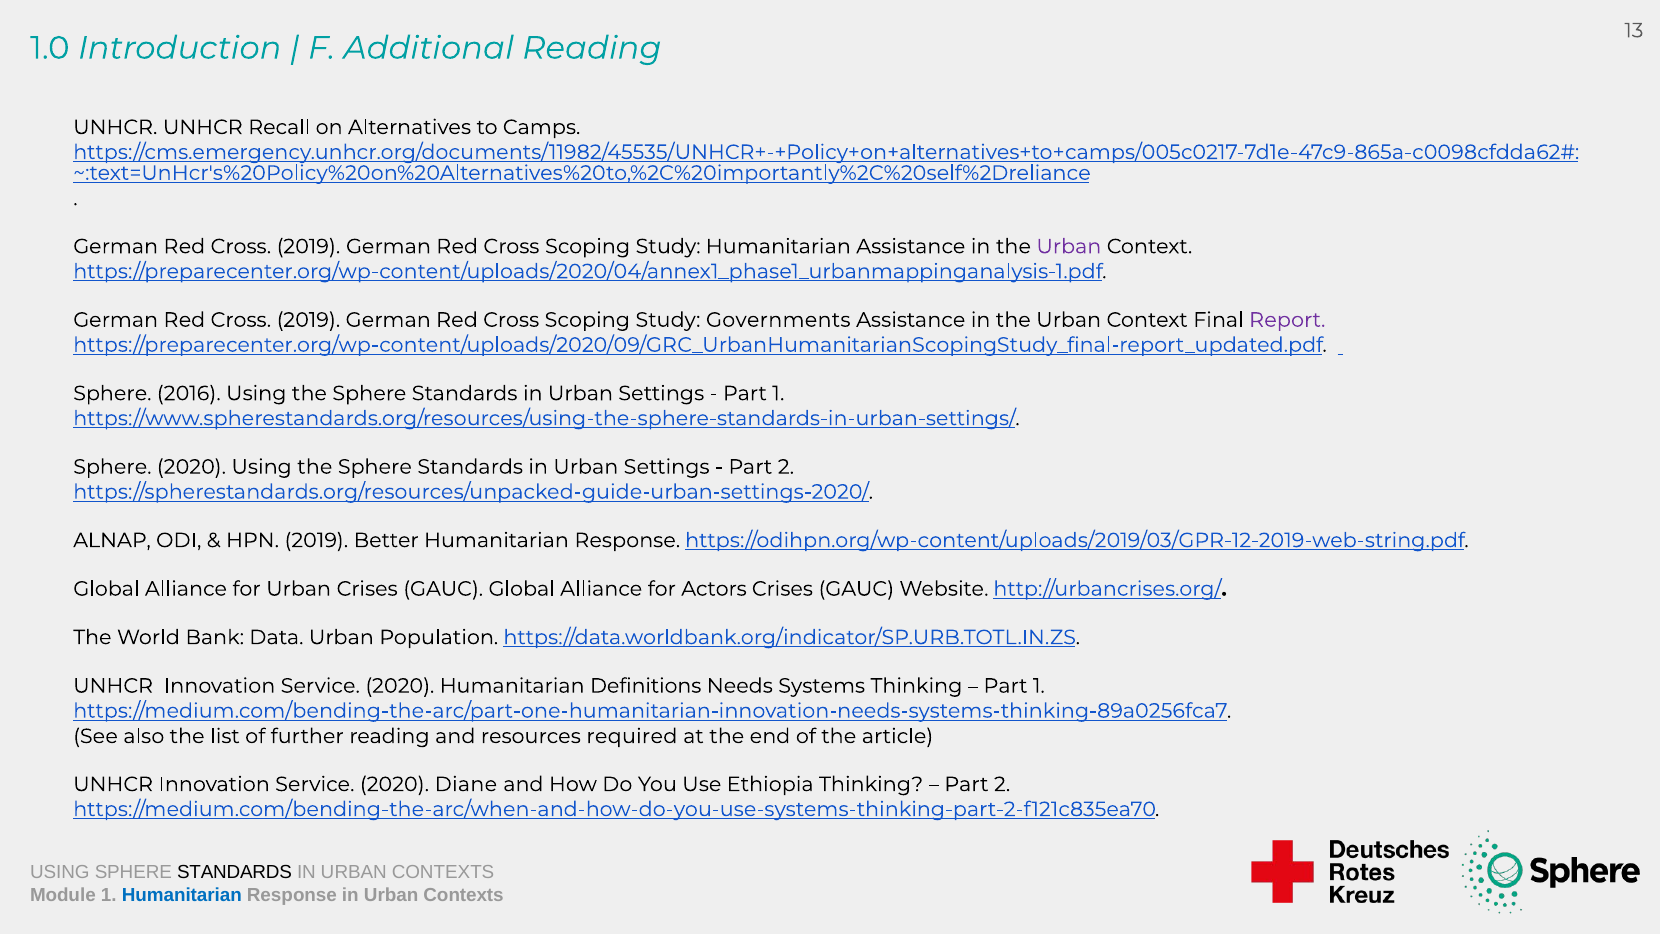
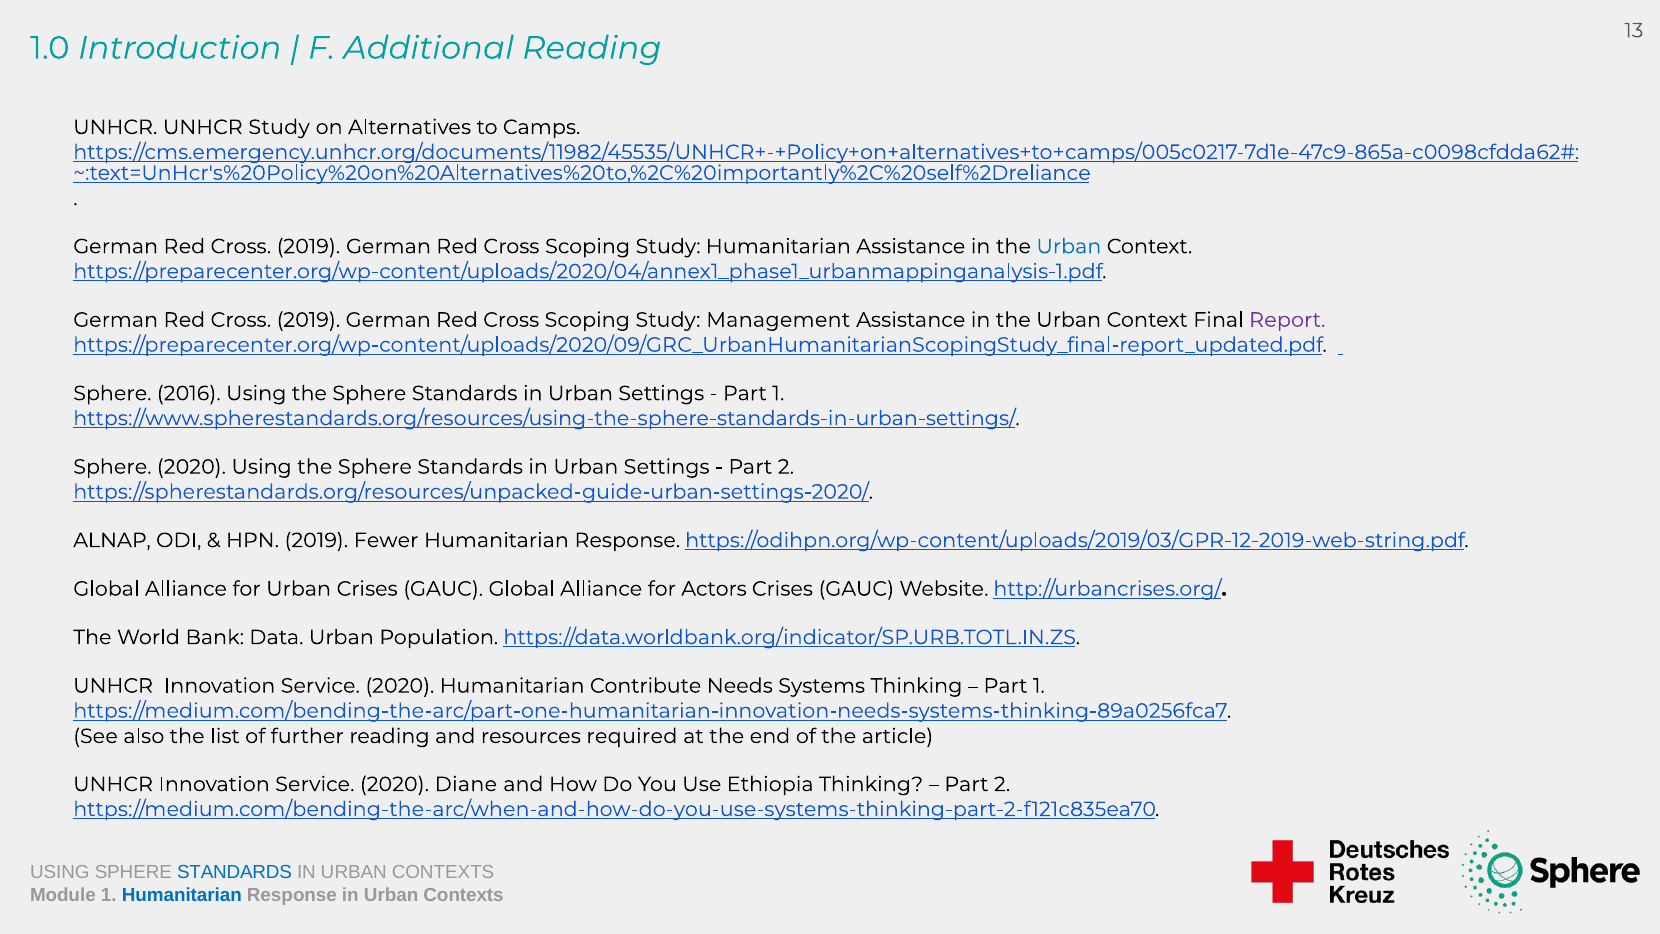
UNHCR Recall: Recall -> Study
Urban at (1069, 246) colour: purple -> blue
Governments: Governments -> Management
Better: Better -> Fewer
Definitions: Definitions -> Contribute
STANDARDS at (234, 872) colour: black -> blue
